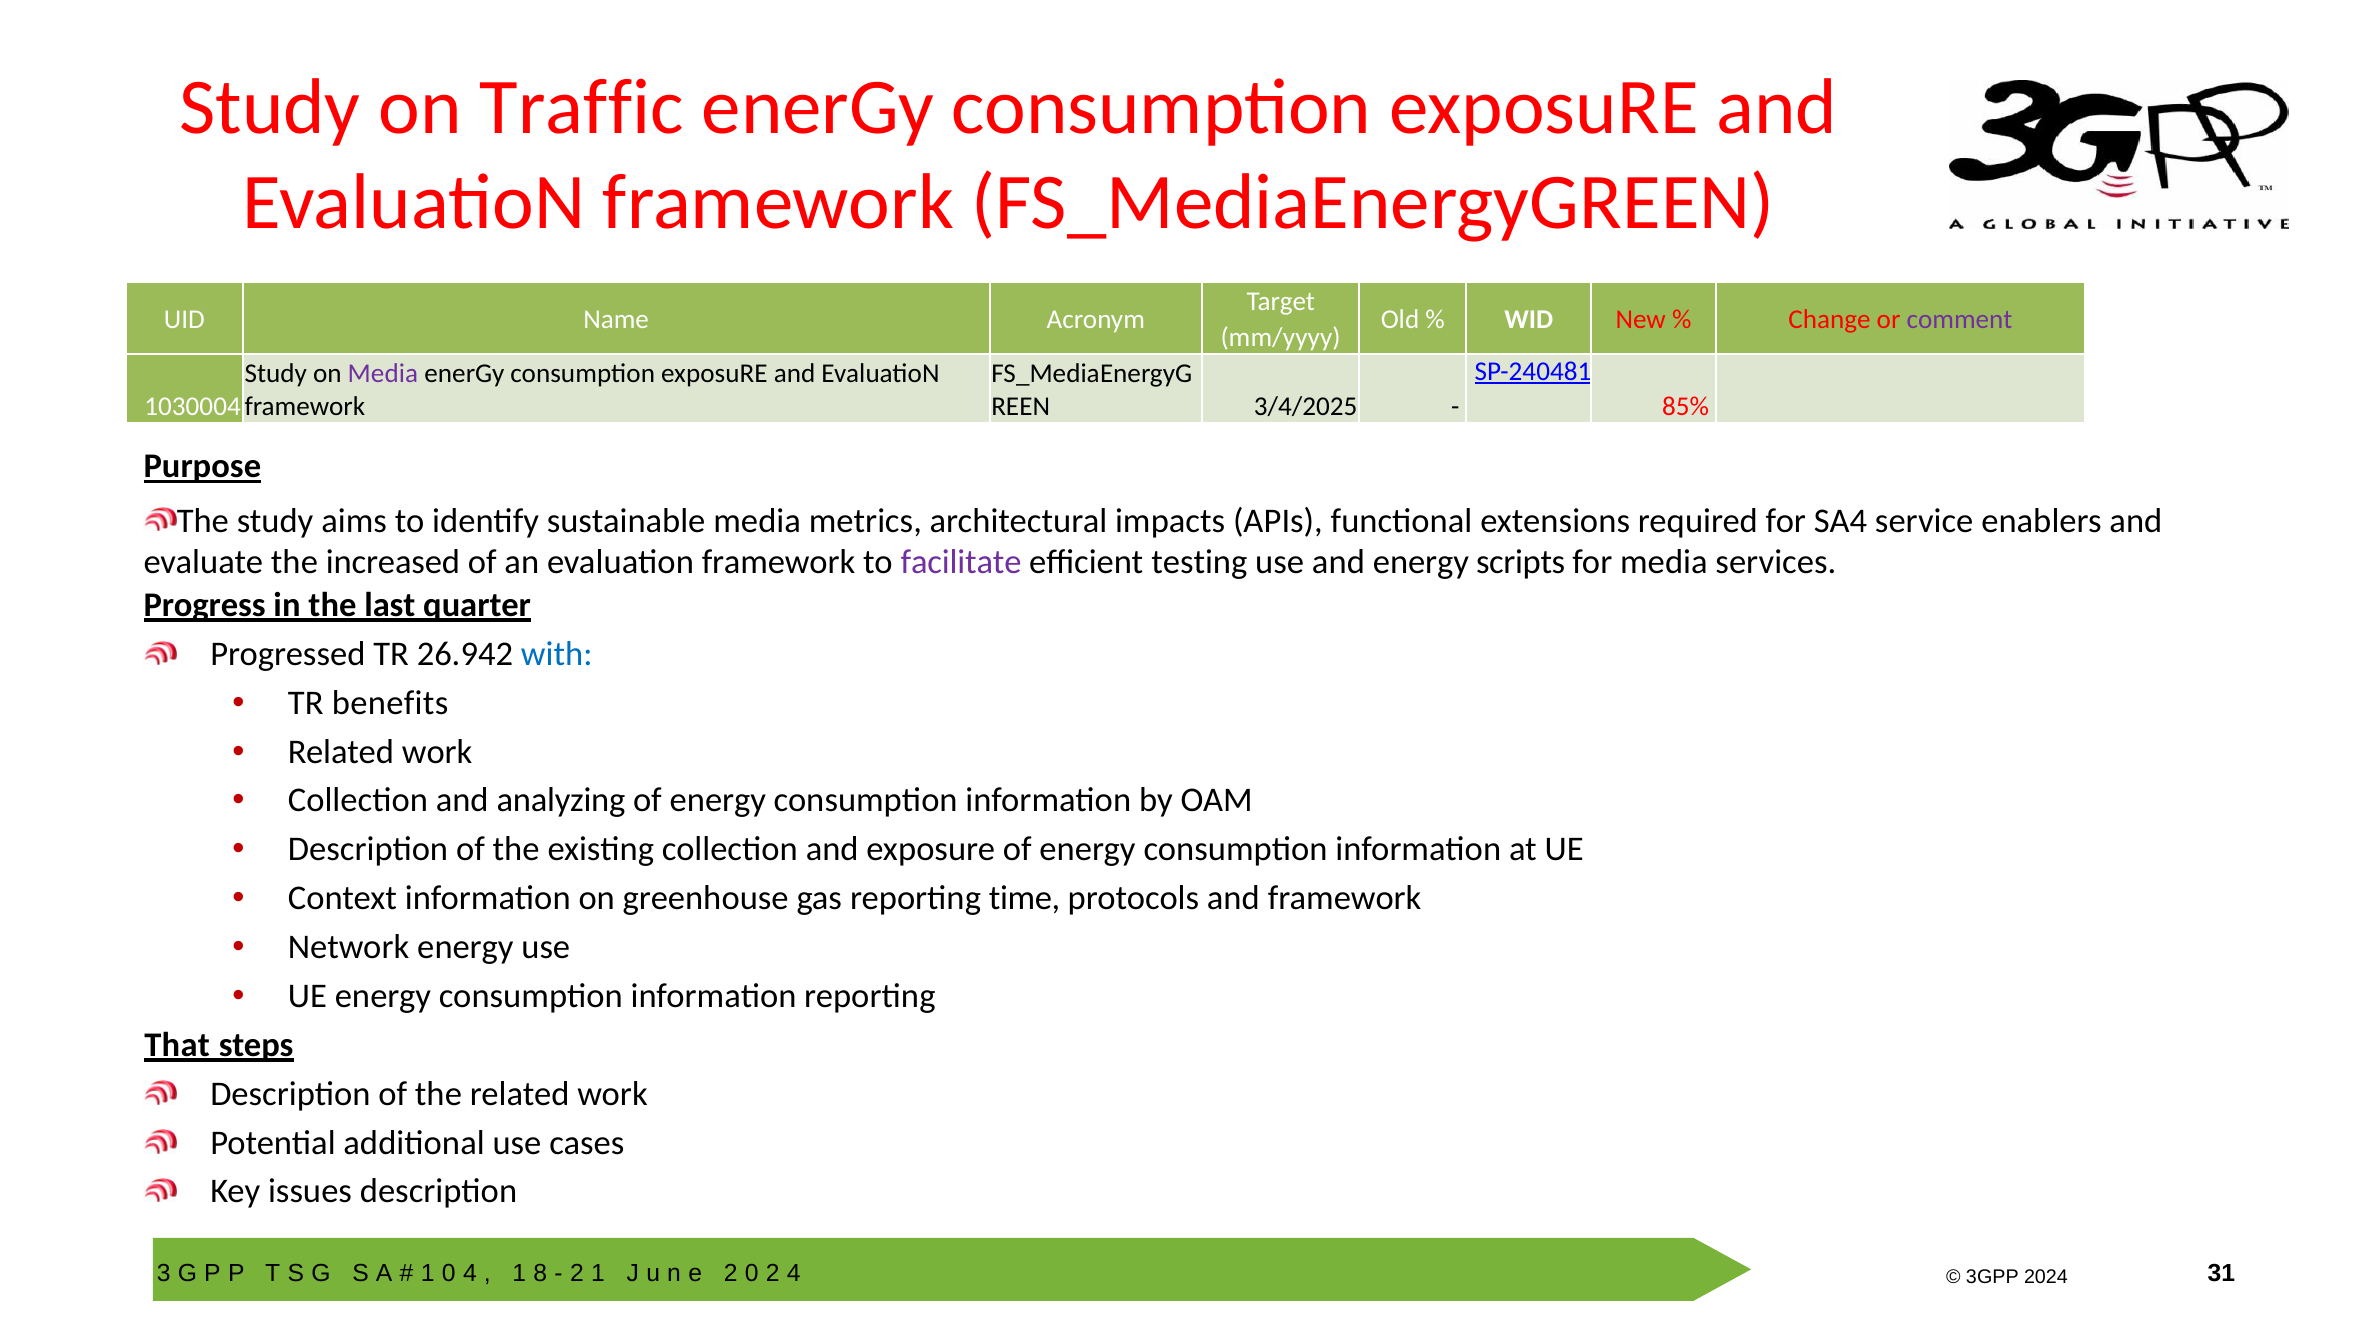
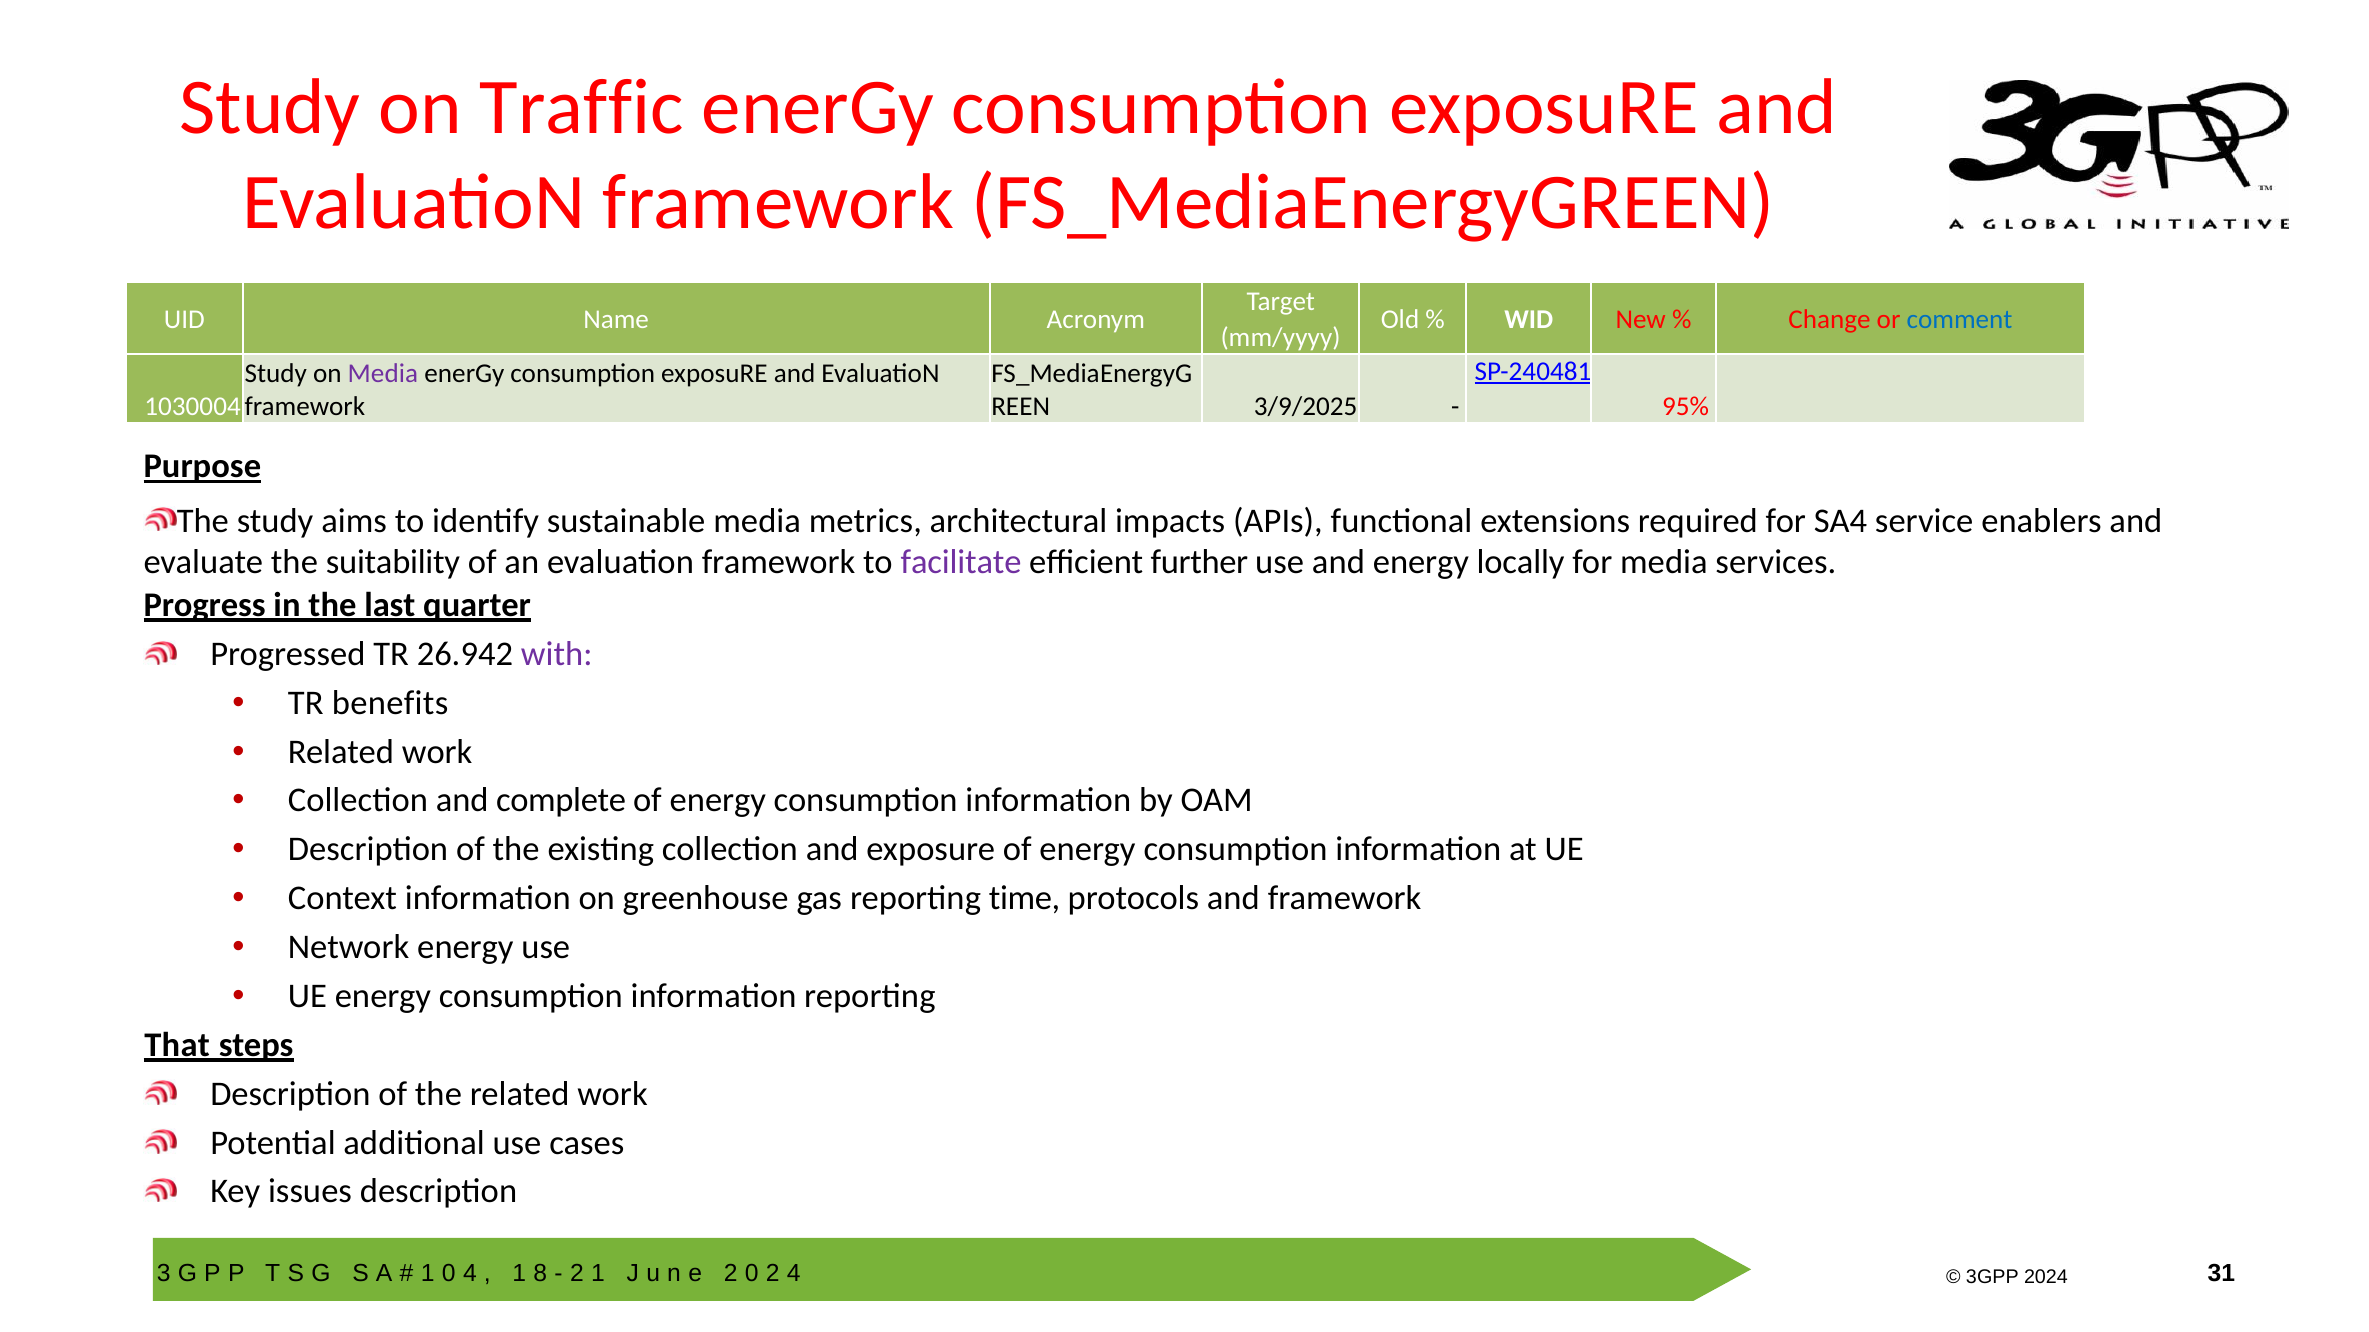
comment colour: purple -> blue
3/4/2025: 3/4/2025 -> 3/9/2025
85%: 85% -> 95%
increased: increased -> suitability
testing: testing -> further
scripts: scripts -> locally
with colour: blue -> purple
analyzing: analyzing -> complete
